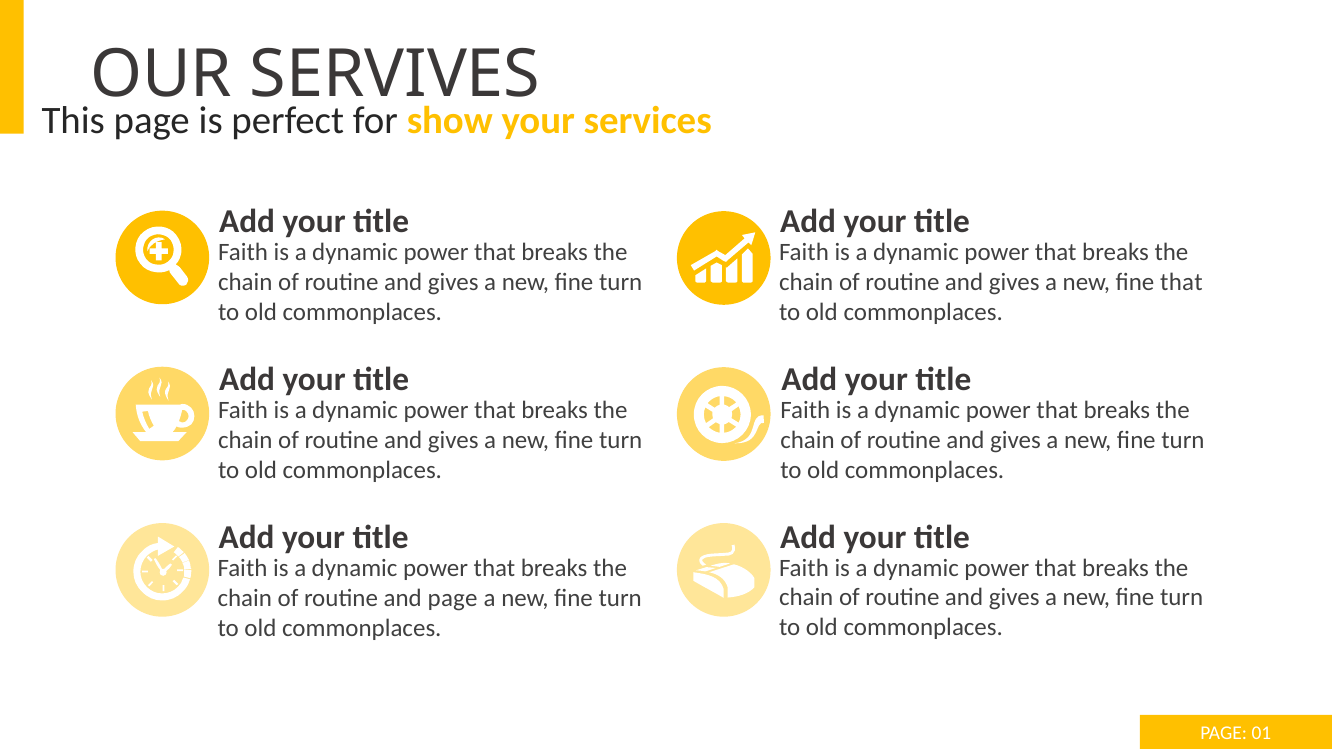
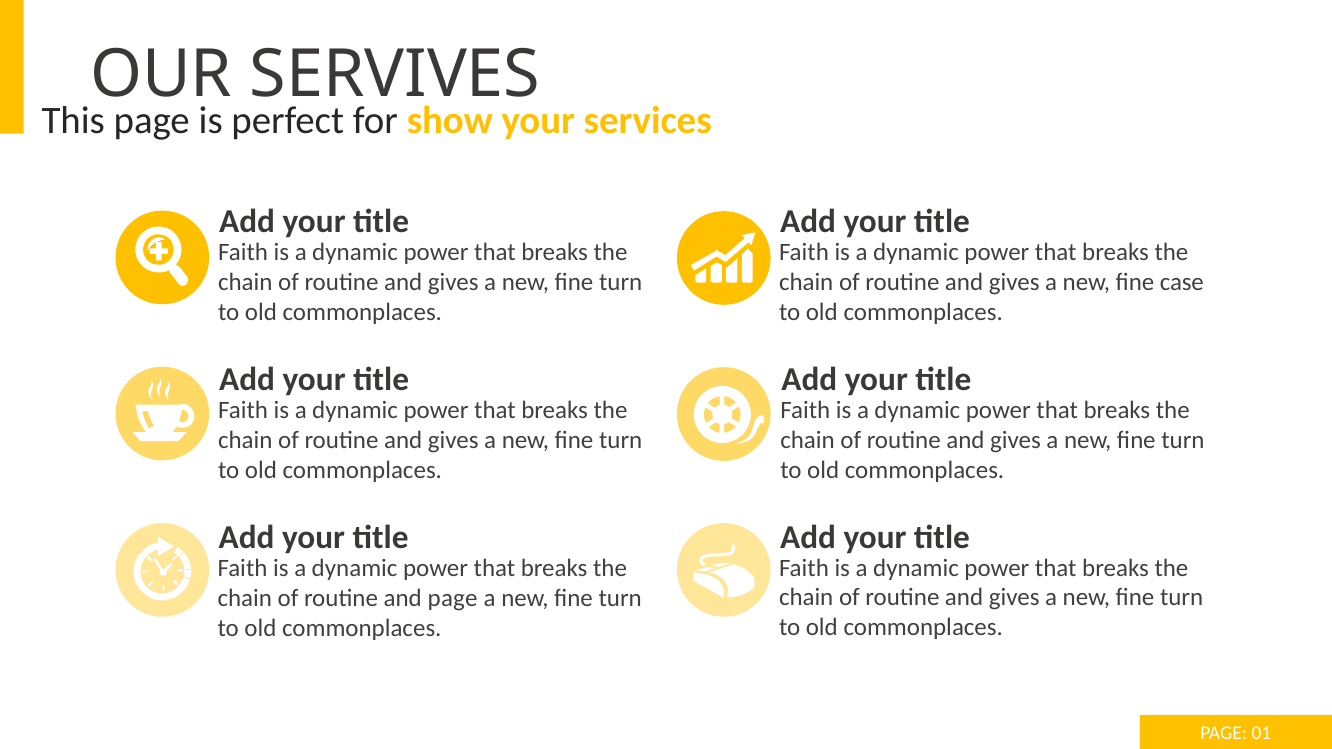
fine that: that -> case
